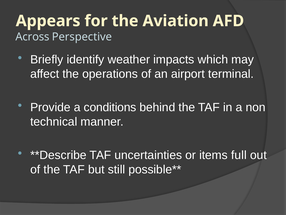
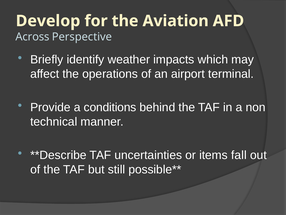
Appears: Appears -> Develop
full: full -> fall
